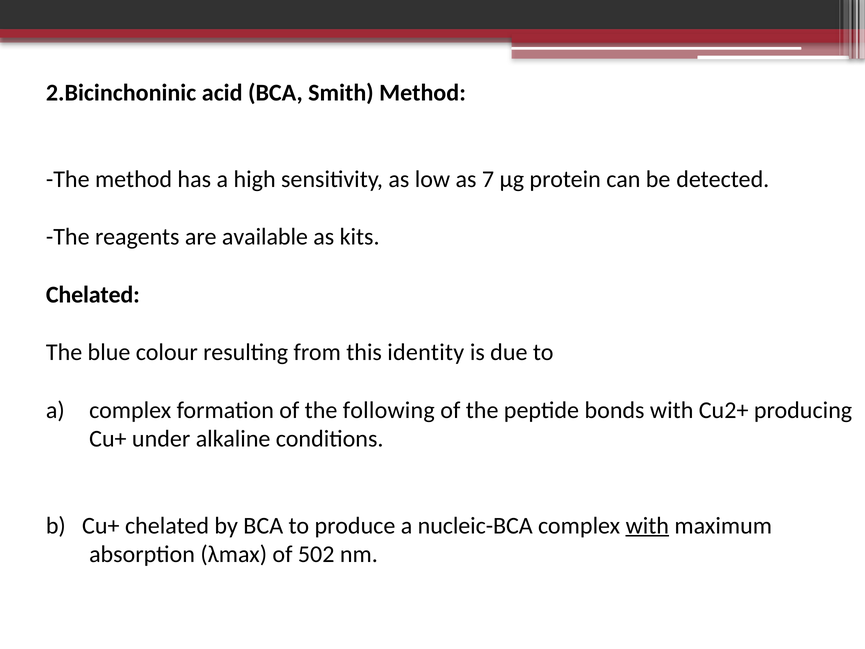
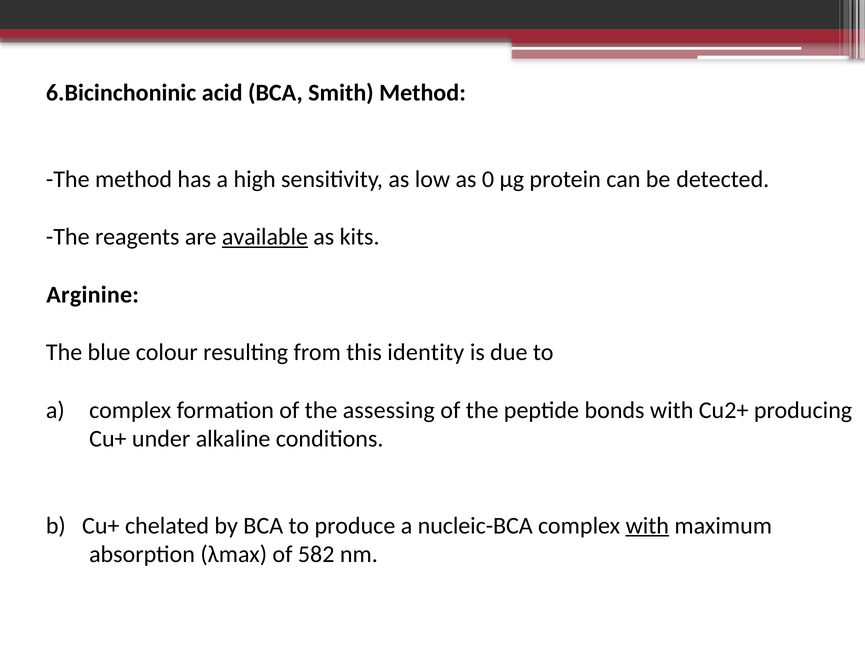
2.Bicinchoninic: 2.Bicinchoninic -> 6.Bicinchoninic
7: 7 -> 0
available underline: none -> present
Chelated at (93, 295): Chelated -> Arginine
following: following -> assessing
502: 502 -> 582
